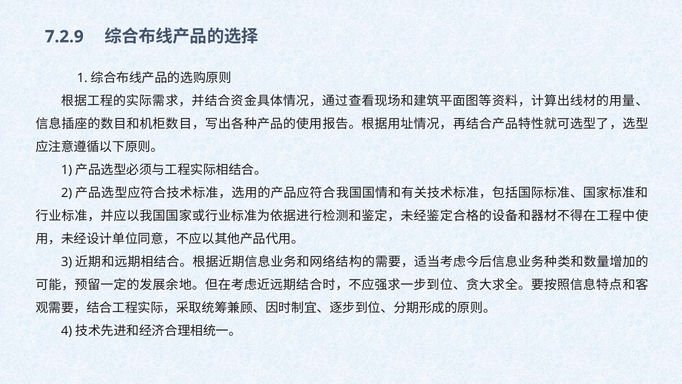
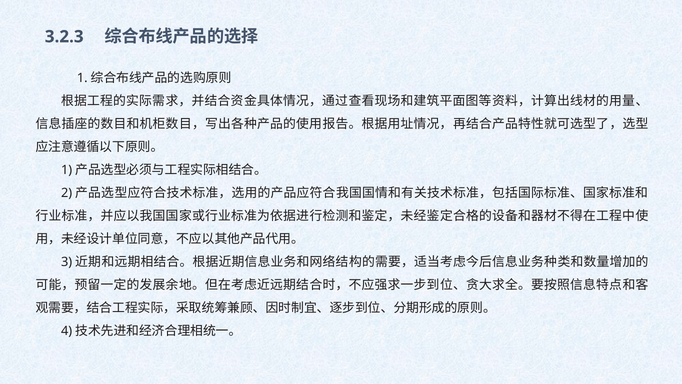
7.2.9: 7.2.9 -> 3.2.3
